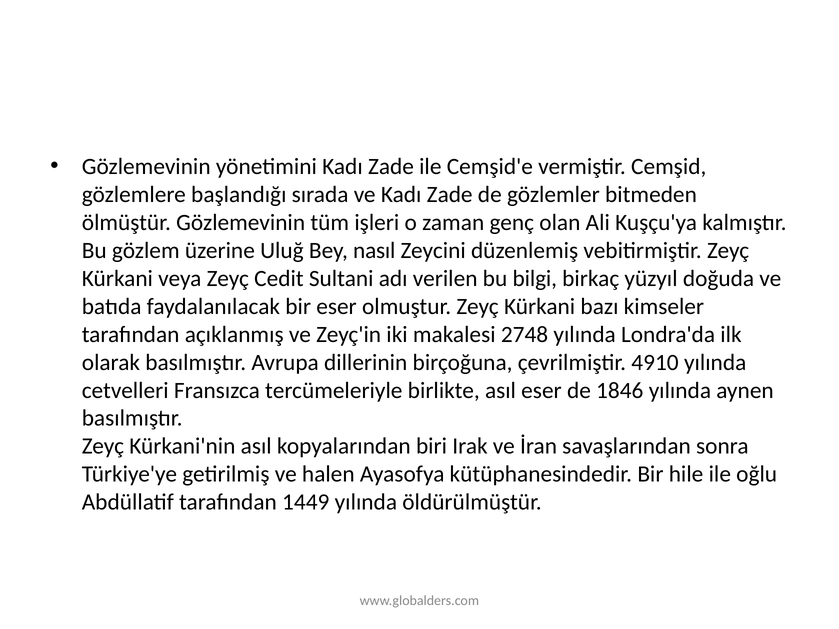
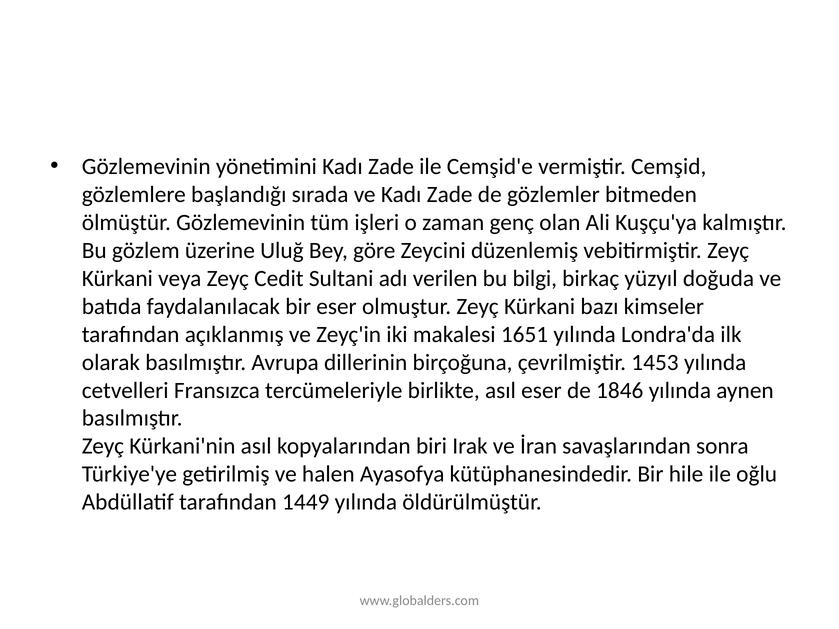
nasıl: nasıl -> göre
2748: 2748 -> 1651
4910: 4910 -> 1453
